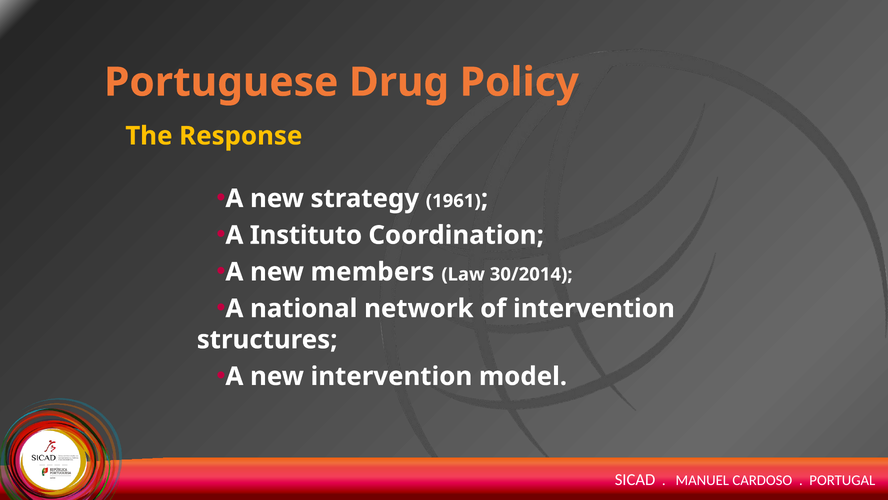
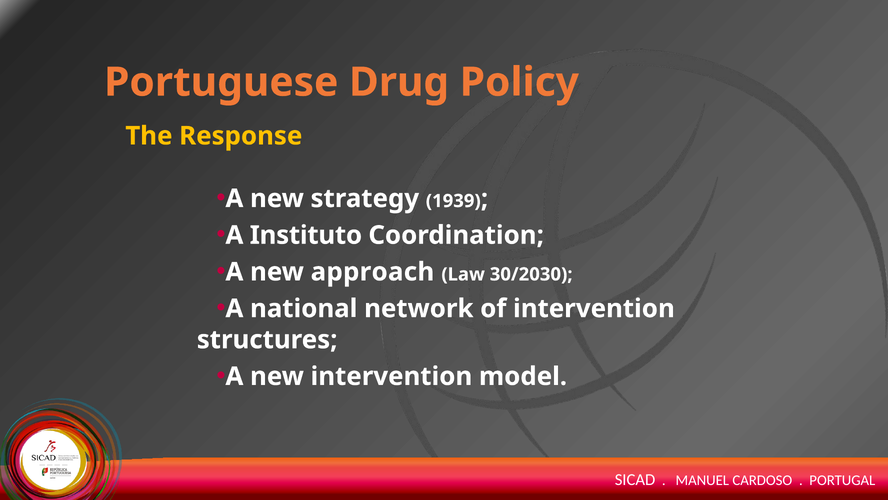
1961: 1961 -> 1939
members: members -> approach
30/2014: 30/2014 -> 30/2030
